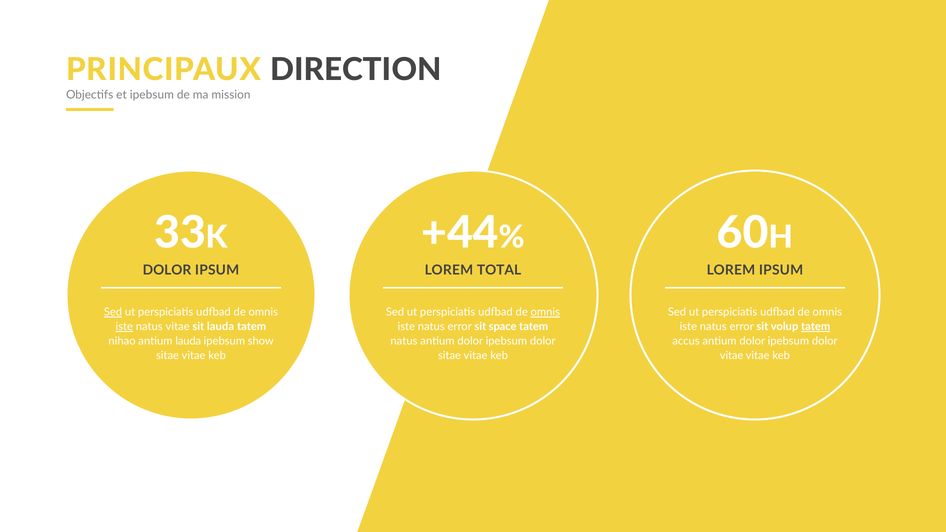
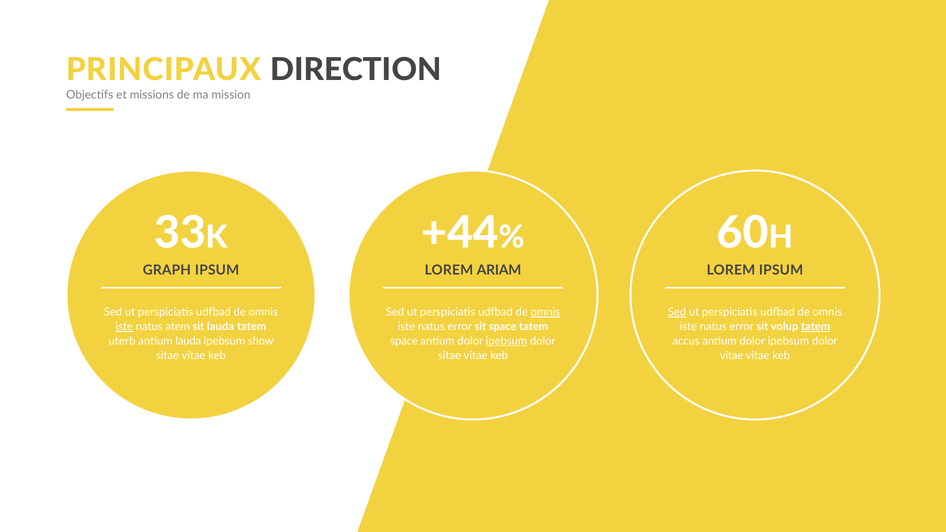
et ipebsum: ipebsum -> missions
DOLOR at (167, 270): DOLOR -> GRAPH
TOTAL: TOTAL -> ARIAM
Sed at (113, 312) underline: present -> none
Sed at (677, 312) underline: none -> present
natus vitae: vitae -> atem
nihao: nihao -> uterb
natus at (404, 341): natus -> space
ipebsum at (506, 341) underline: none -> present
